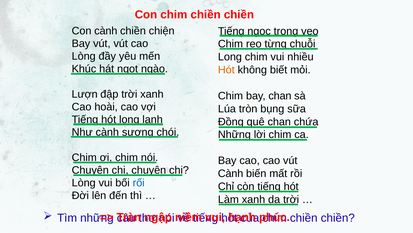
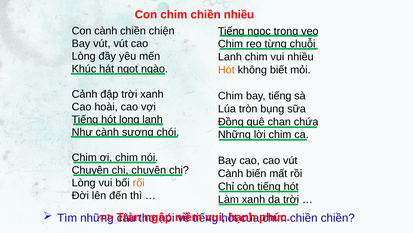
Con chim chiền chiền: chiền -> nhiều
Long at (230, 57): Long -> Lanh
Lượn: Lượn -> Cảnh
bay chan: chan -> tiếng
rối colour: blue -> orange
